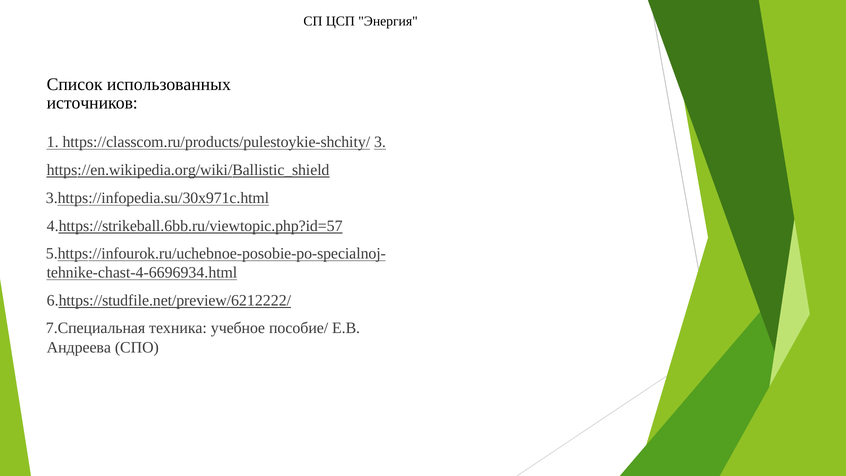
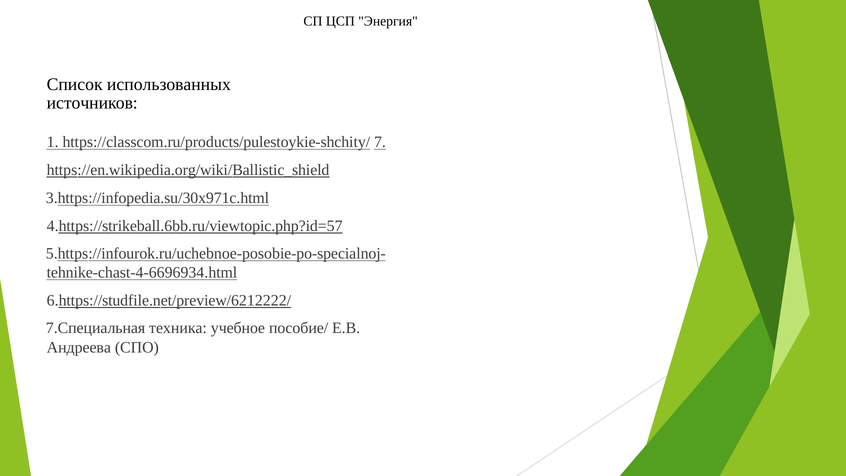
3: 3 -> 7
